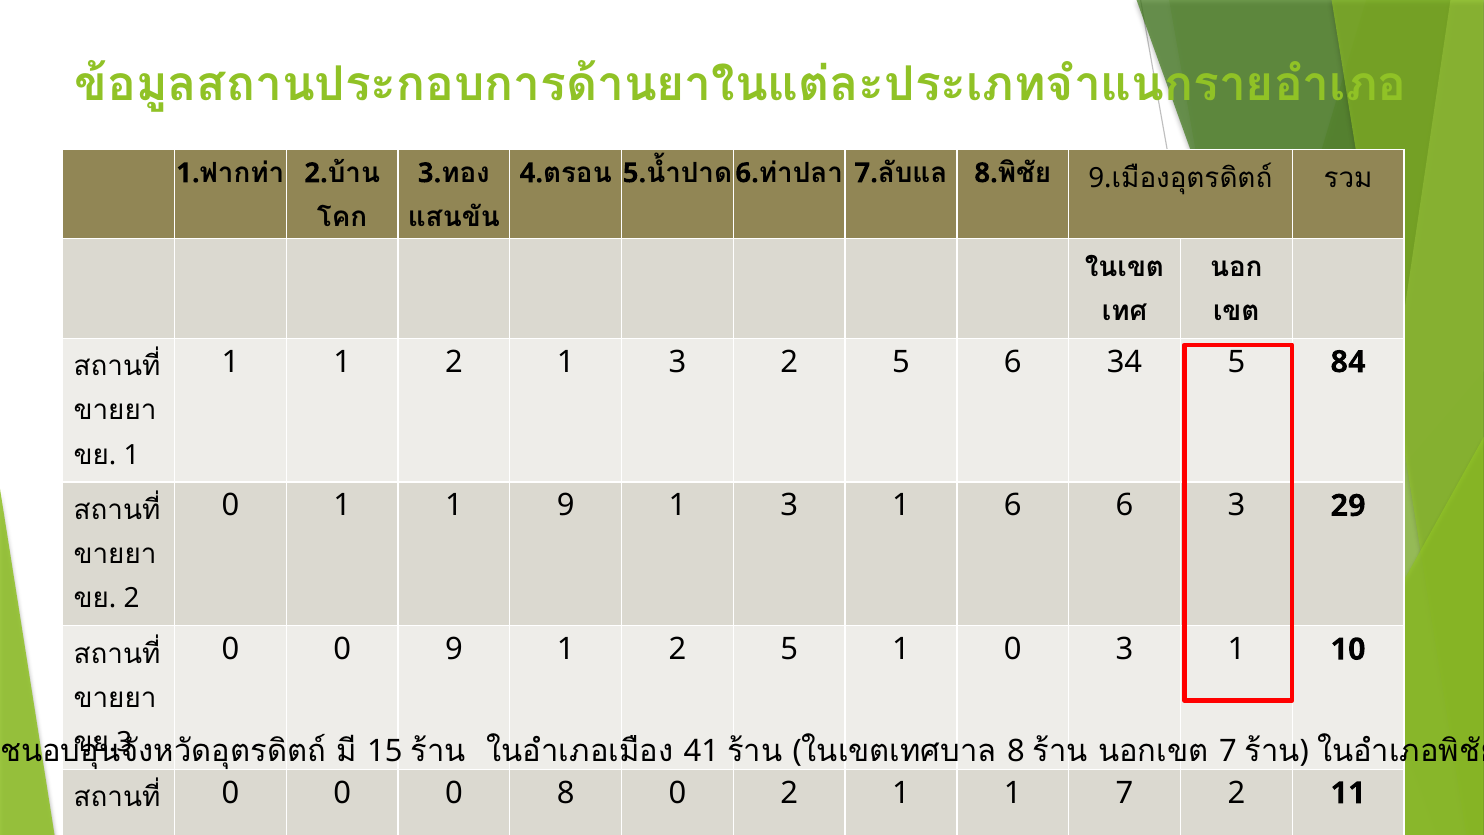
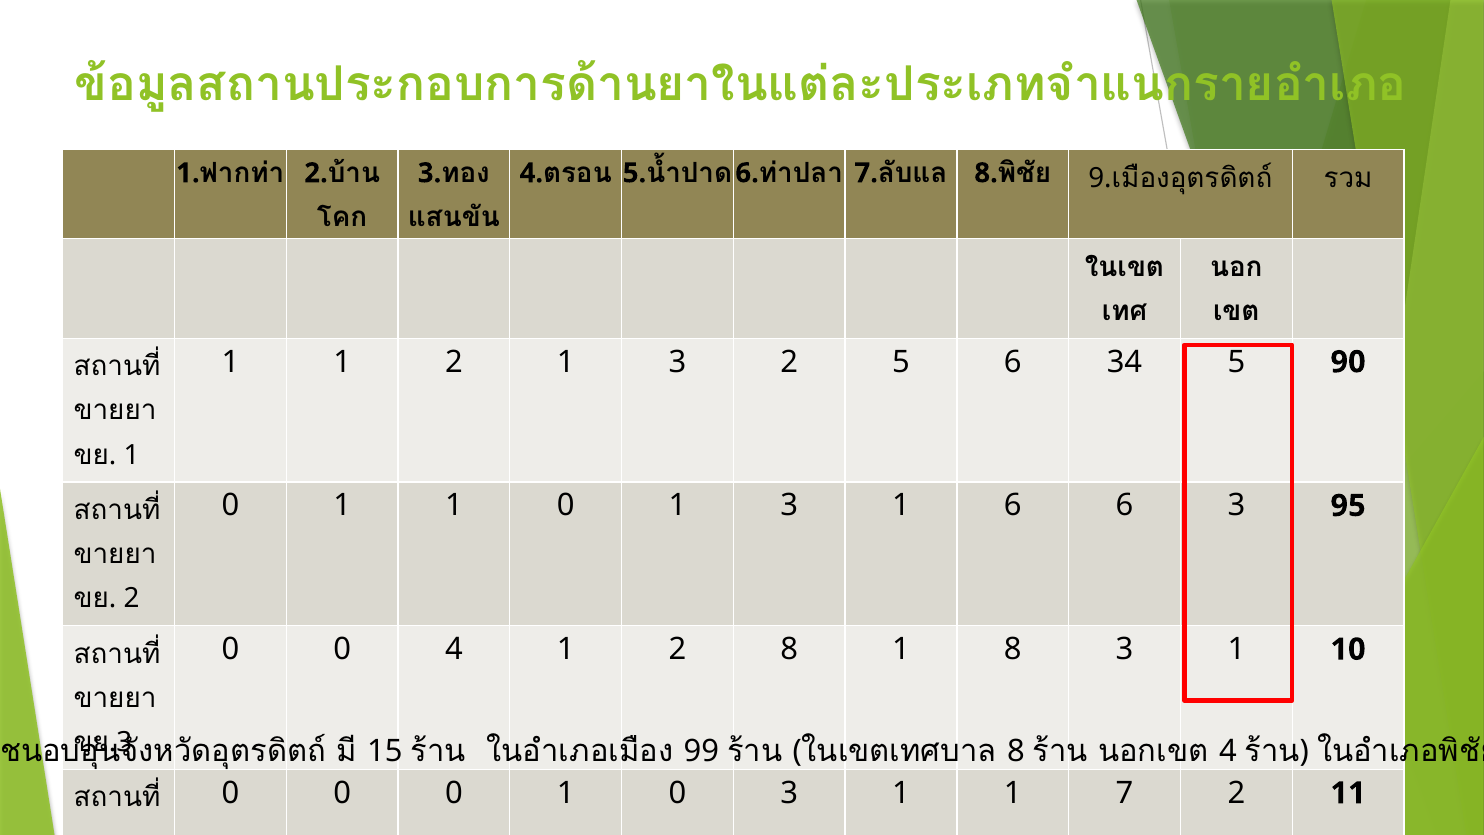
84: 84 -> 90
1 1 9: 9 -> 0
29: 29 -> 95
0 0 9: 9 -> 4
1 2 5: 5 -> 8
1 0: 0 -> 8
41: 41 -> 99
7 at (1228, 751): 7 -> 4
8 at (566, 793): 8 -> 1
0 2: 2 -> 3
